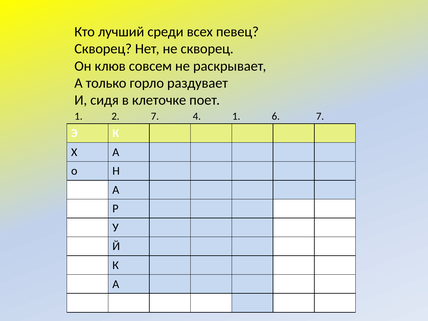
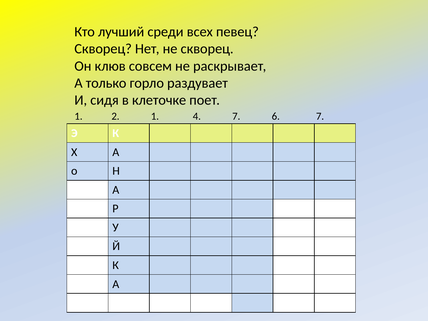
2 7: 7 -> 1
4 1: 1 -> 7
